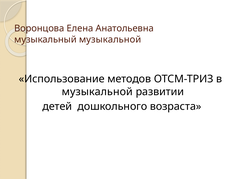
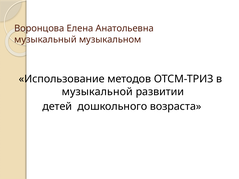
музыкальный музыкальной: музыкальной -> музыкальном
